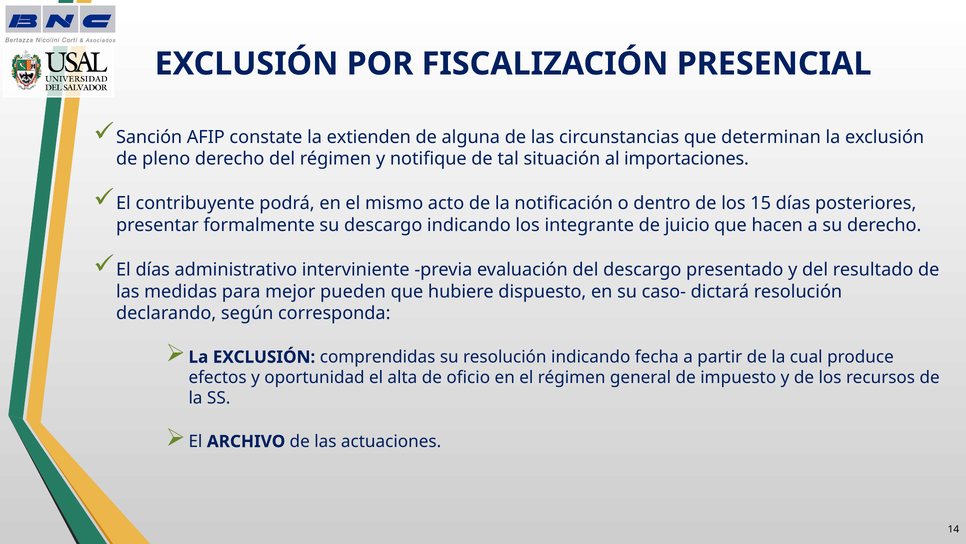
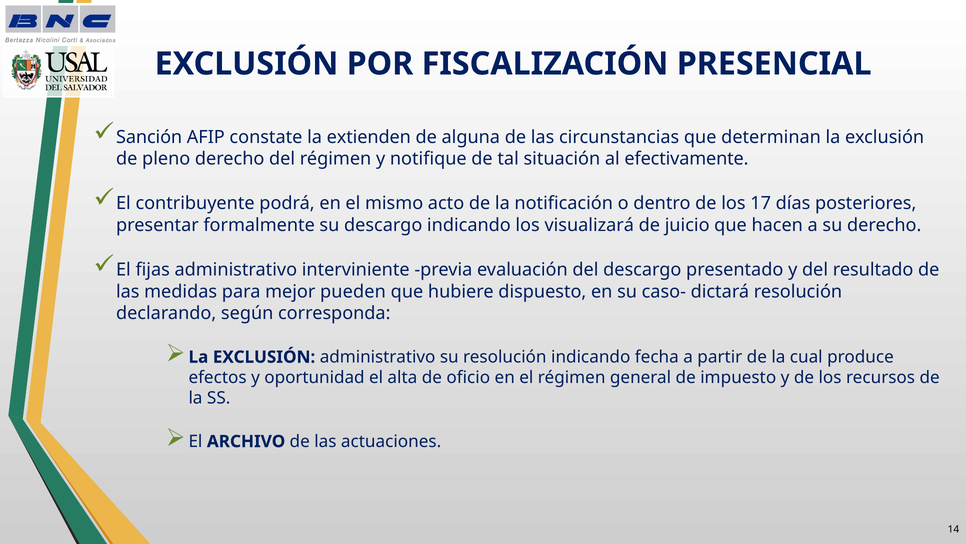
importaciones: importaciones -> efectivamente
15: 15 -> 17
integrante: integrante -> visualizará
El días: días -> fijas
EXCLUSIÓN comprendidas: comprendidas -> administrativo
